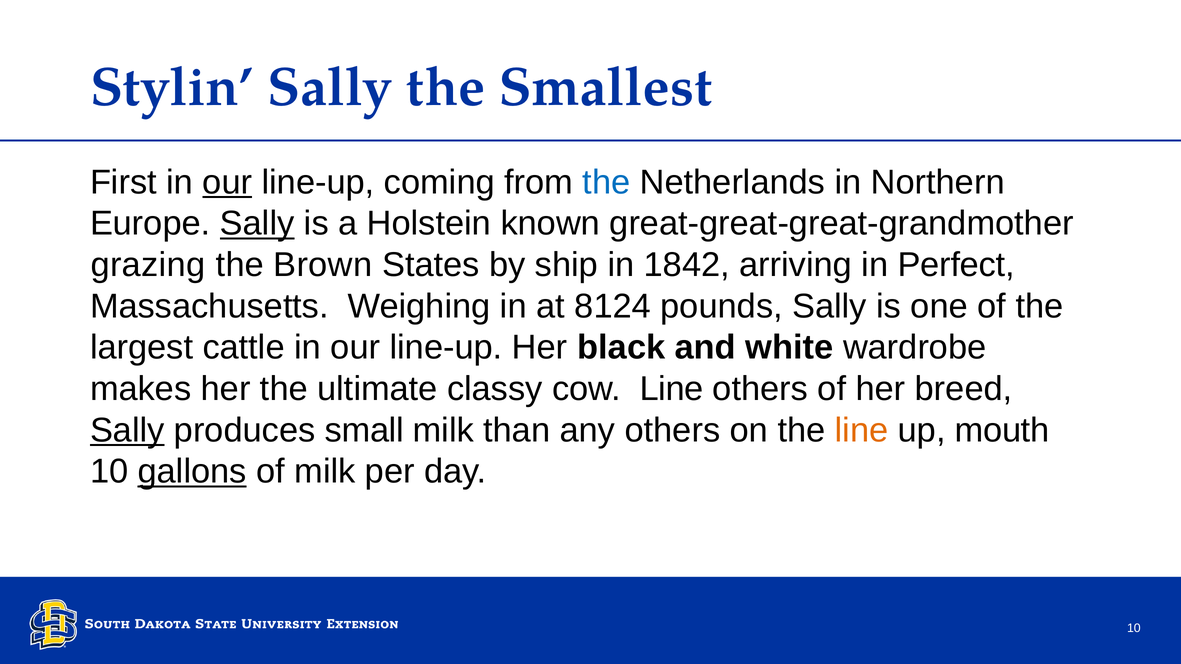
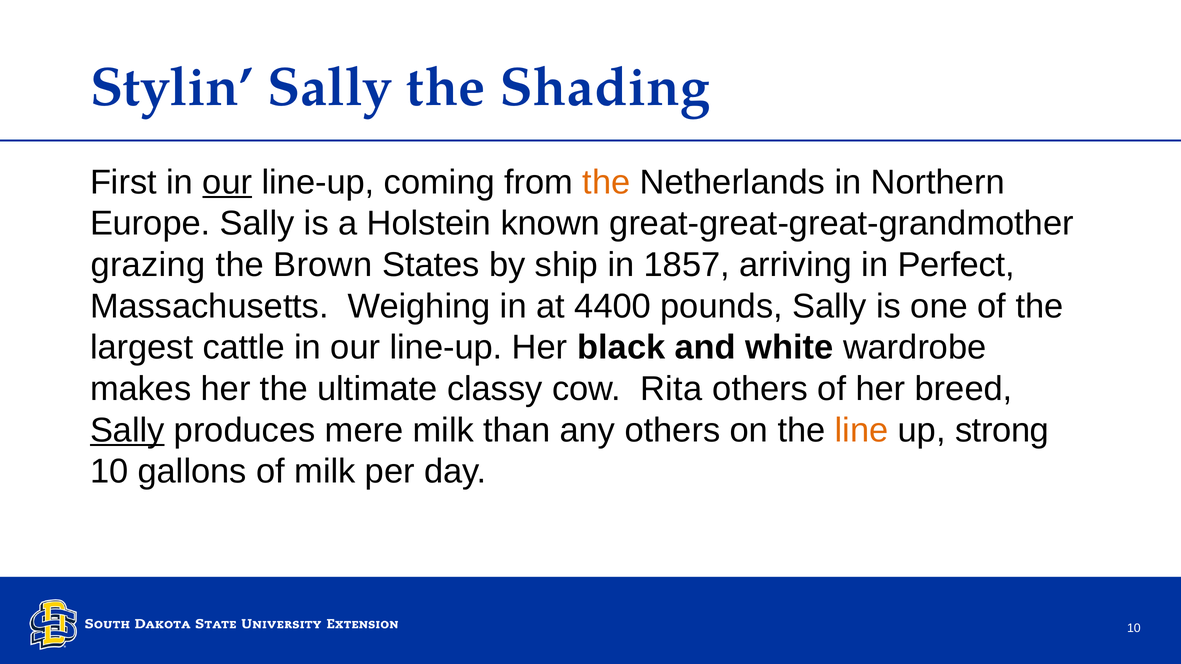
Smallest: Smallest -> Shading
the at (606, 182) colour: blue -> orange
Sally at (257, 224) underline: present -> none
1842: 1842 -> 1857
8124: 8124 -> 4400
cow Line: Line -> Rita
small: small -> mere
mouth: mouth -> strong
gallons underline: present -> none
